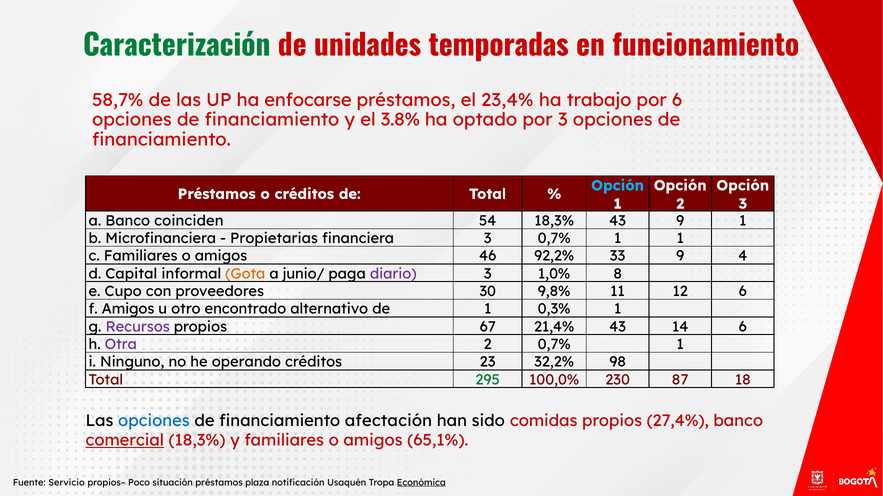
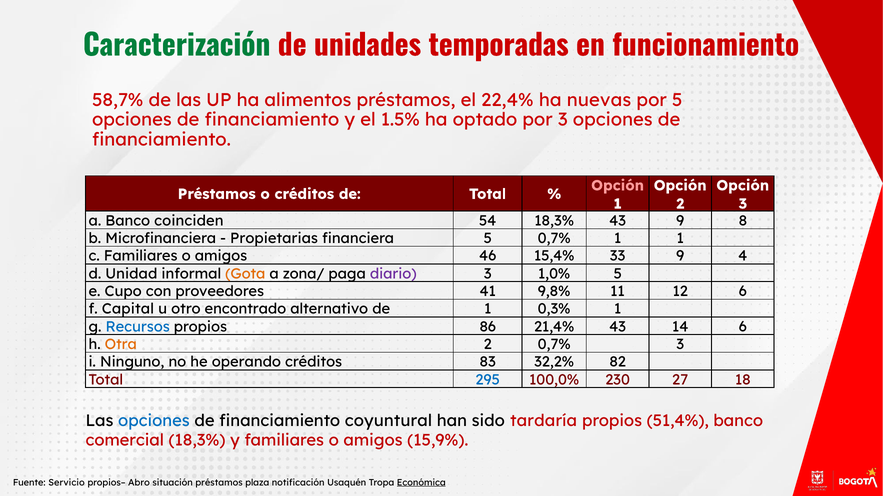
enfocarse: enfocarse -> alimentos
23,4%: 23,4% -> 22,4%
trabajo: trabajo -> nuevas
por 6: 6 -> 5
3.8%: 3.8% -> 1.5%
Opción at (618, 186) colour: light blue -> pink
9 1: 1 -> 8
financiera 3: 3 -> 5
92,2%: 92,2% -> 15,4%
Capital: Capital -> Unidad
junio/: junio/ -> zona/
1,0% 8: 8 -> 5
30: 30 -> 41
f Amigos: Amigos -> Capital
Recursos colour: purple -> blue
67: 67 -> 86
Otra colour: purple -> orange
2 0,7% 1: 1 -> 3
23: 23 -> 83
98: 98 -> 82
295 colour: green -> blue
87: 87 -> 27
afectación: afectación -> coyuntural
comidas: comidas -> tardaría
27,4%: 27,4% -> 51,4%
comercial underline: present -> none
65,1%: 65,1% -> 15,9%
Poco: Poco -> Abro
